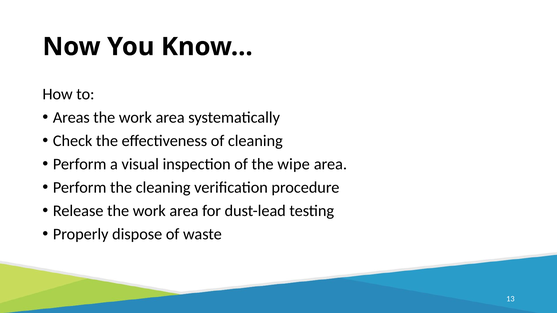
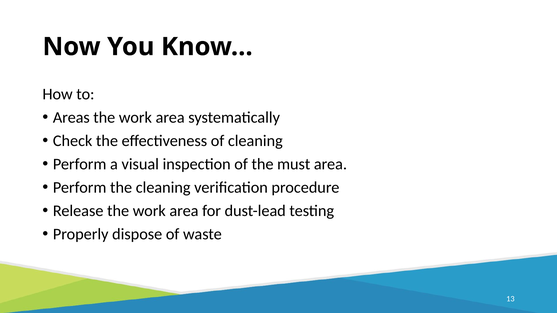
wipe: wipe -> must
